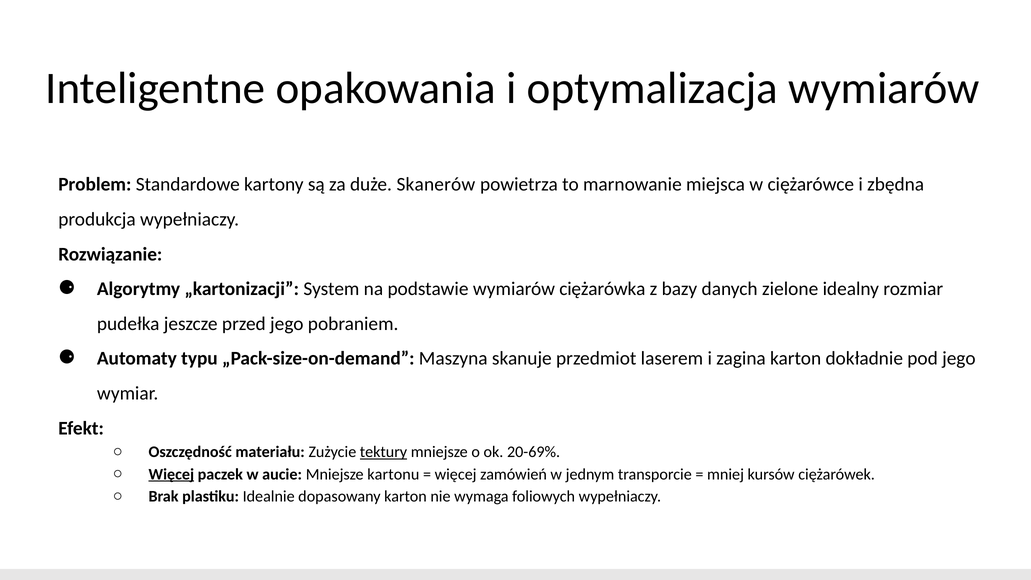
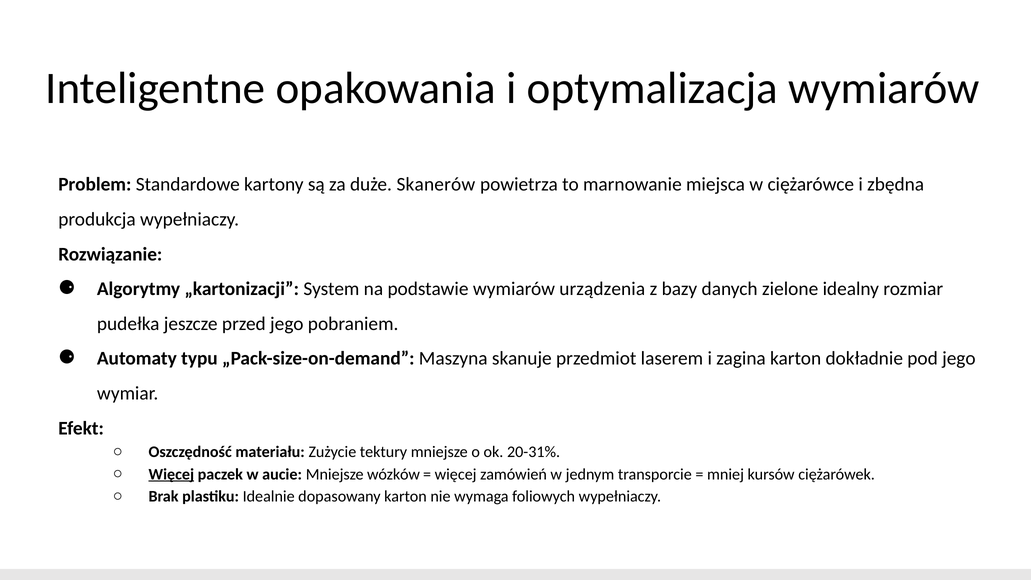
ciężarówka: ciężarówka -> urządzenia
tektury underline: present -> none
20-69%: 20-69% -> 20-31%
kartonu: kartonu -> wózków
